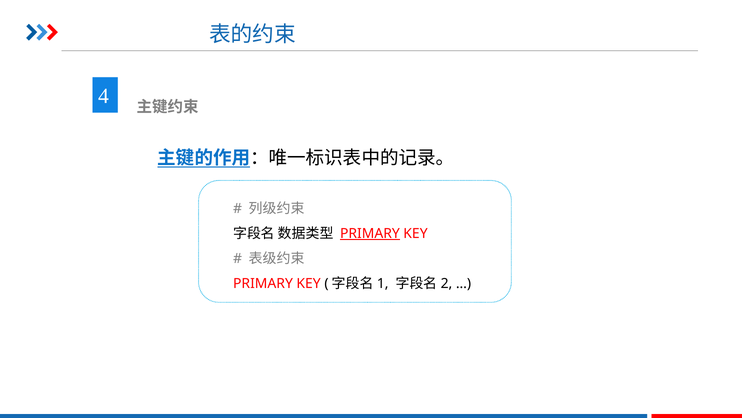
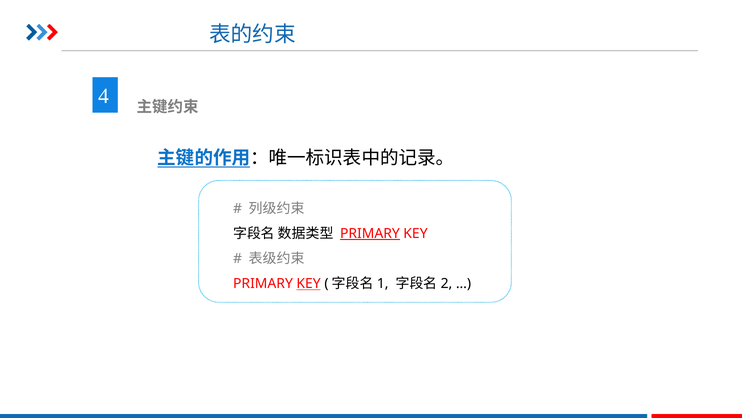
KEY at (309, 283) underline: none -> present
